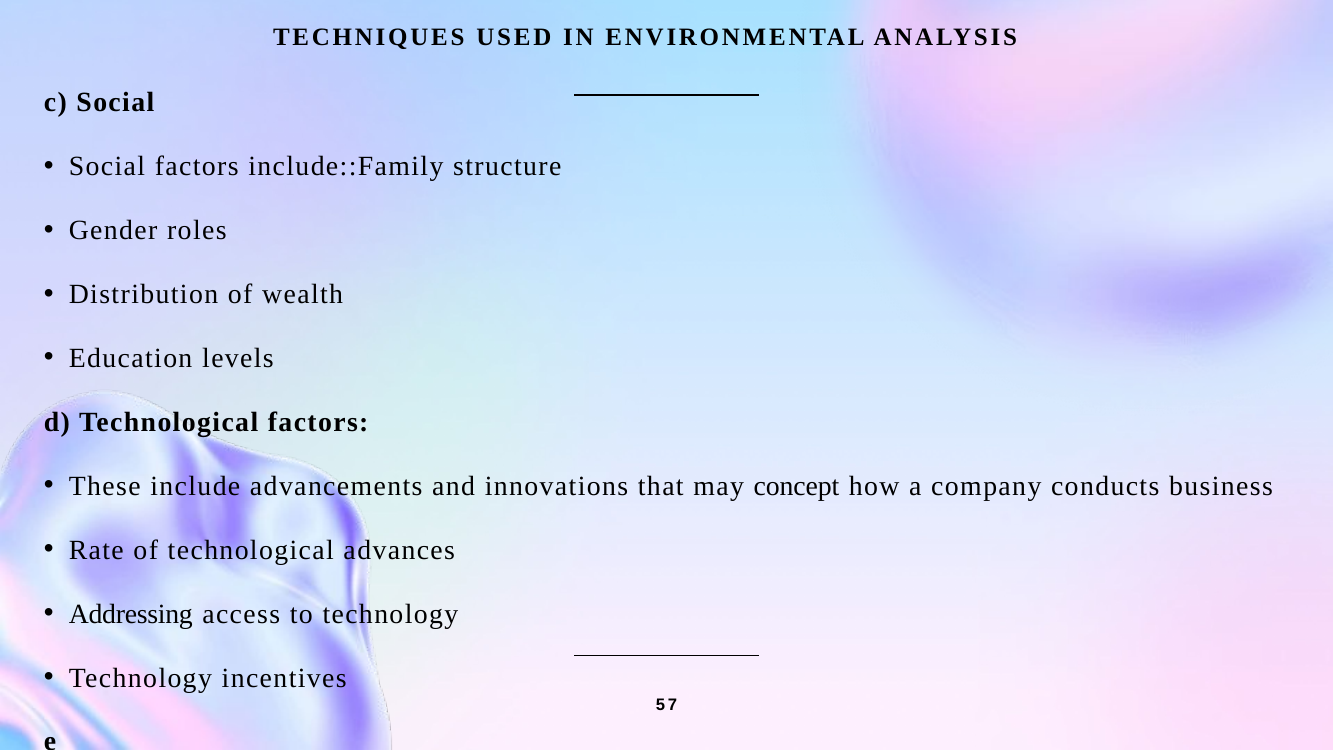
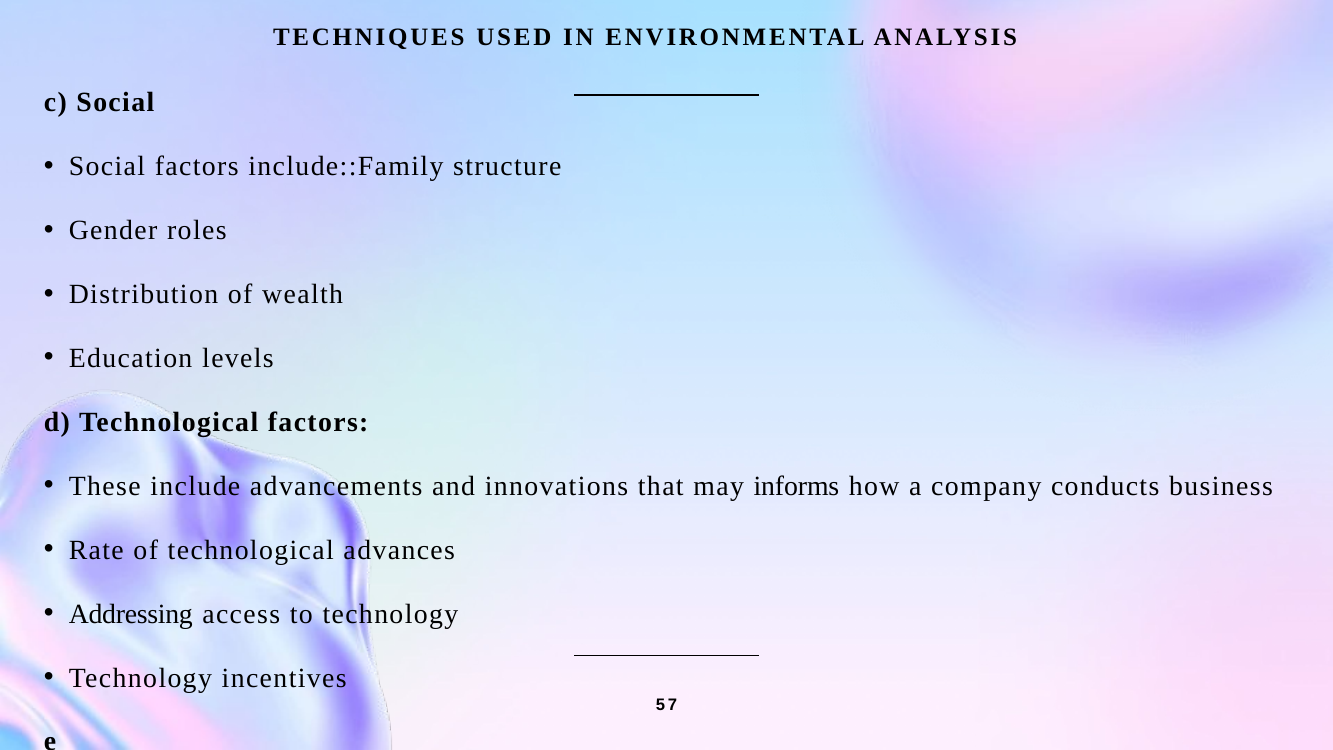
concept: concept -> informs
